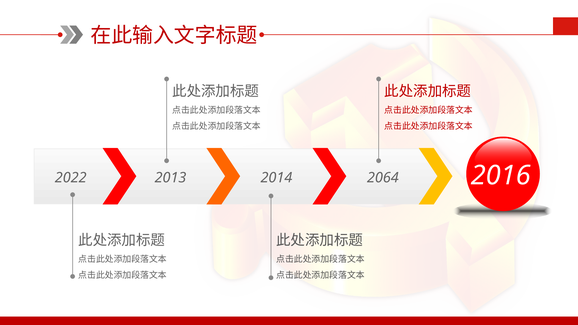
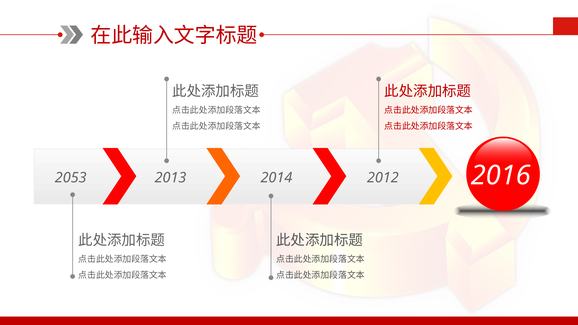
2022: 2022 -> 2053
2064: 2064 -> 2012
